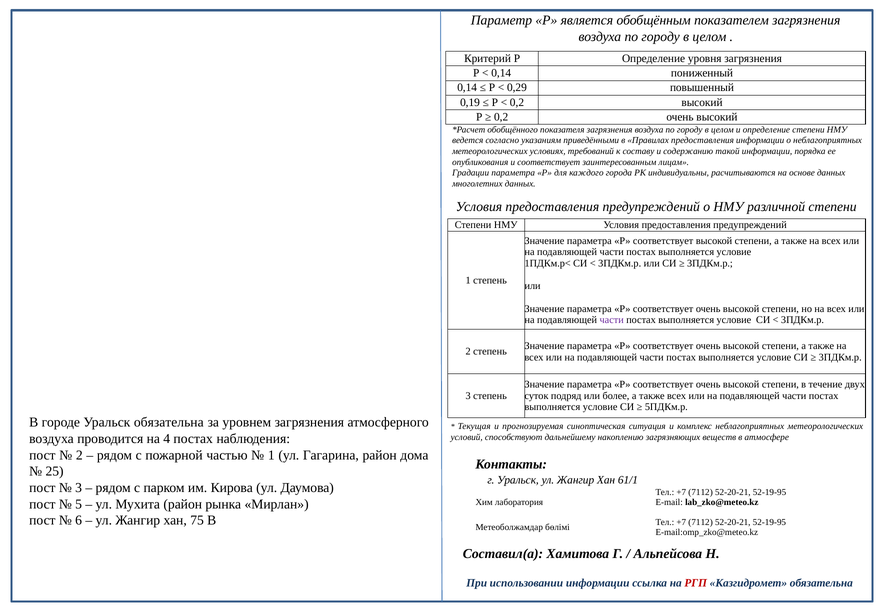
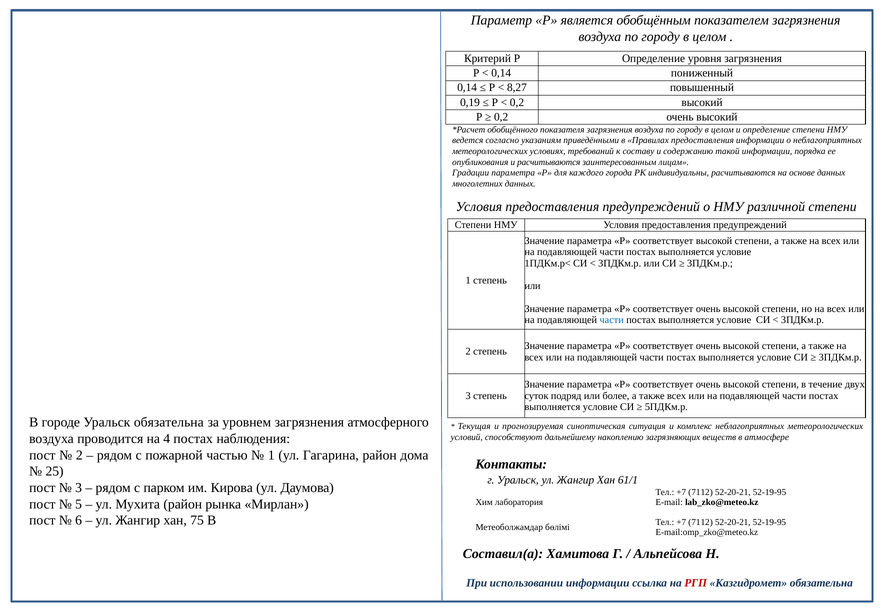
0,29: 0,29 -> 8,27
и соответствует: соответствует -> расчитываются
части at (612, 320) colour: purple -> blue
